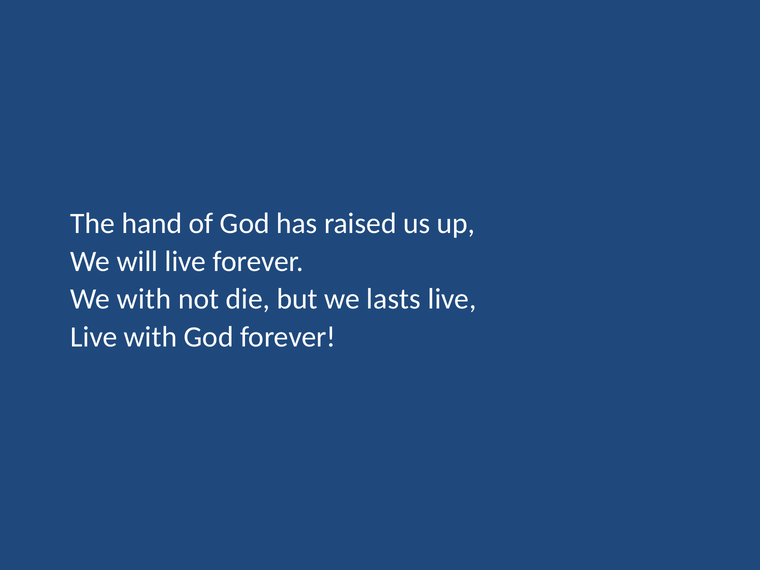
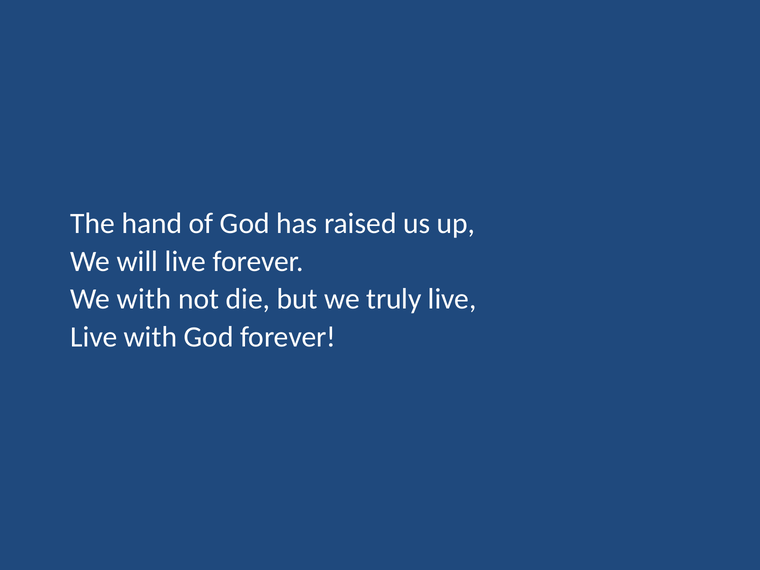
lasts: lasts -> truly
